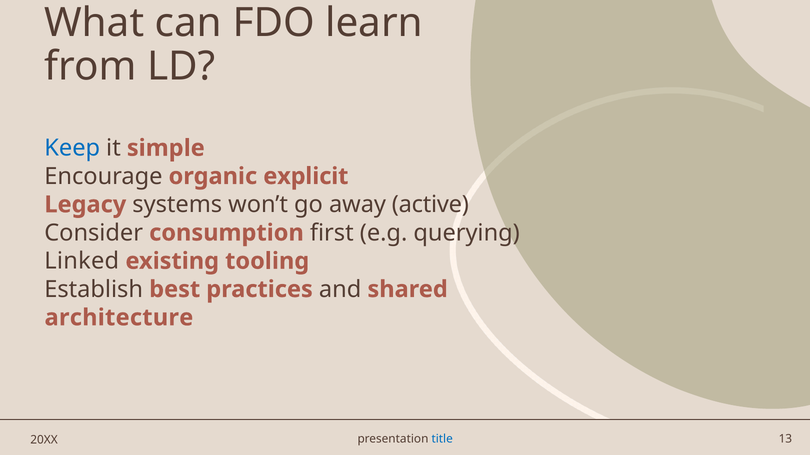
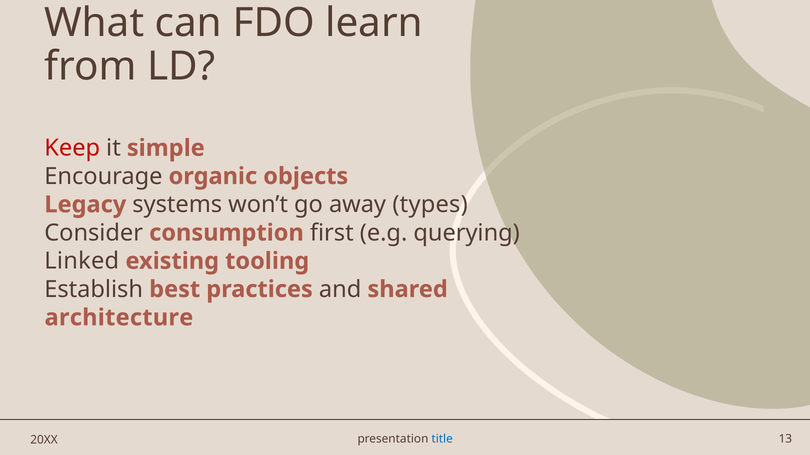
Keep colour: blue -> red
explicit: explicit -> objects
active: active -> types
